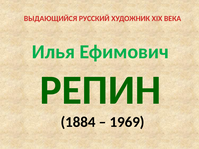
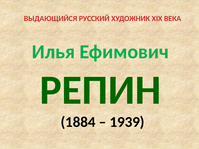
1969: 1969 -> 1939
